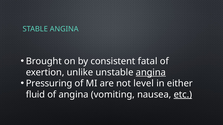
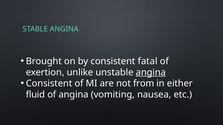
Pressuring at (49, 84): Pressuring -> Consistent
level: level -> from
etc underline: present -> none
